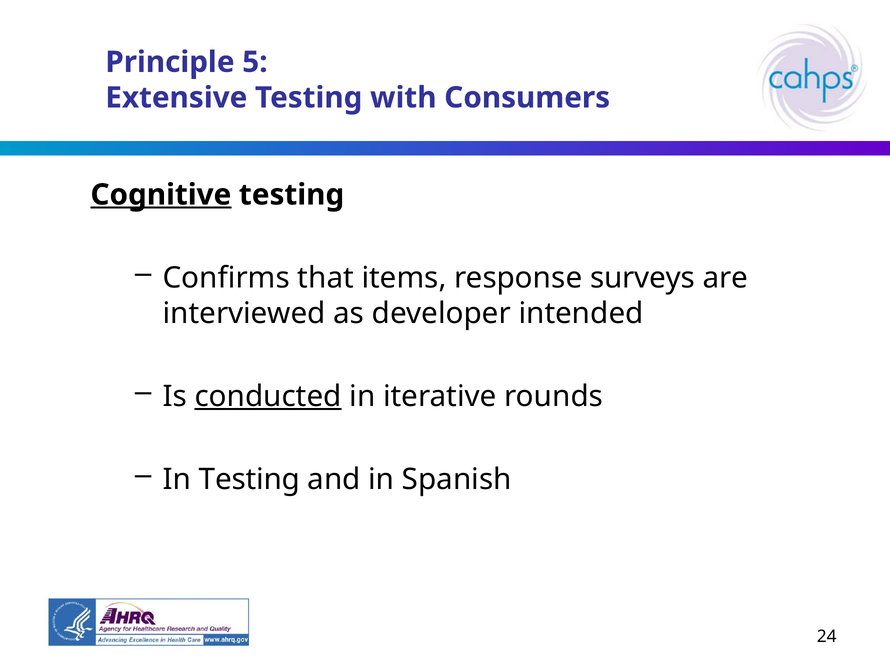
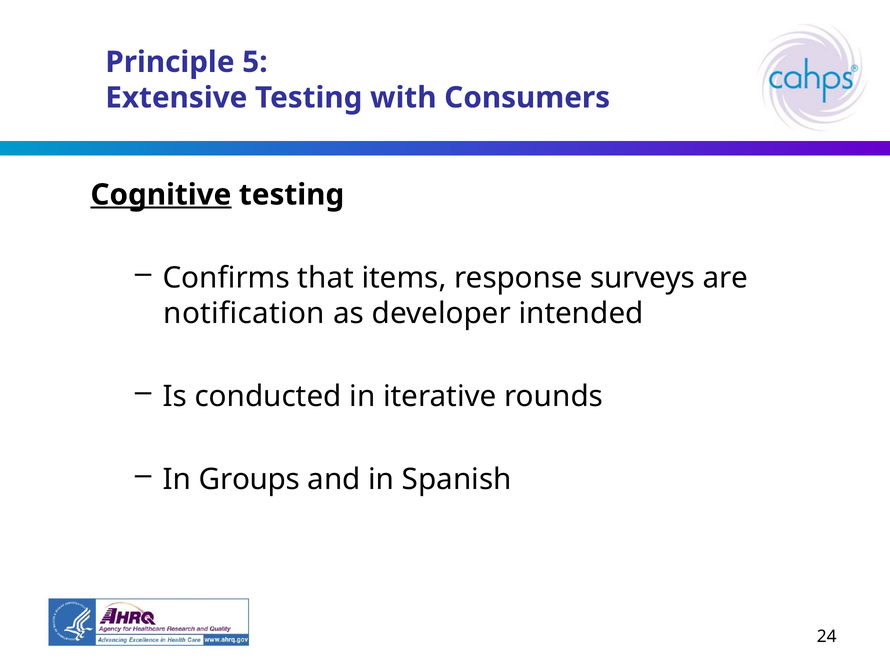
interviewed: interviewed -> notification
conducted underline: present -> none
In Testing: Testing -> Groups
